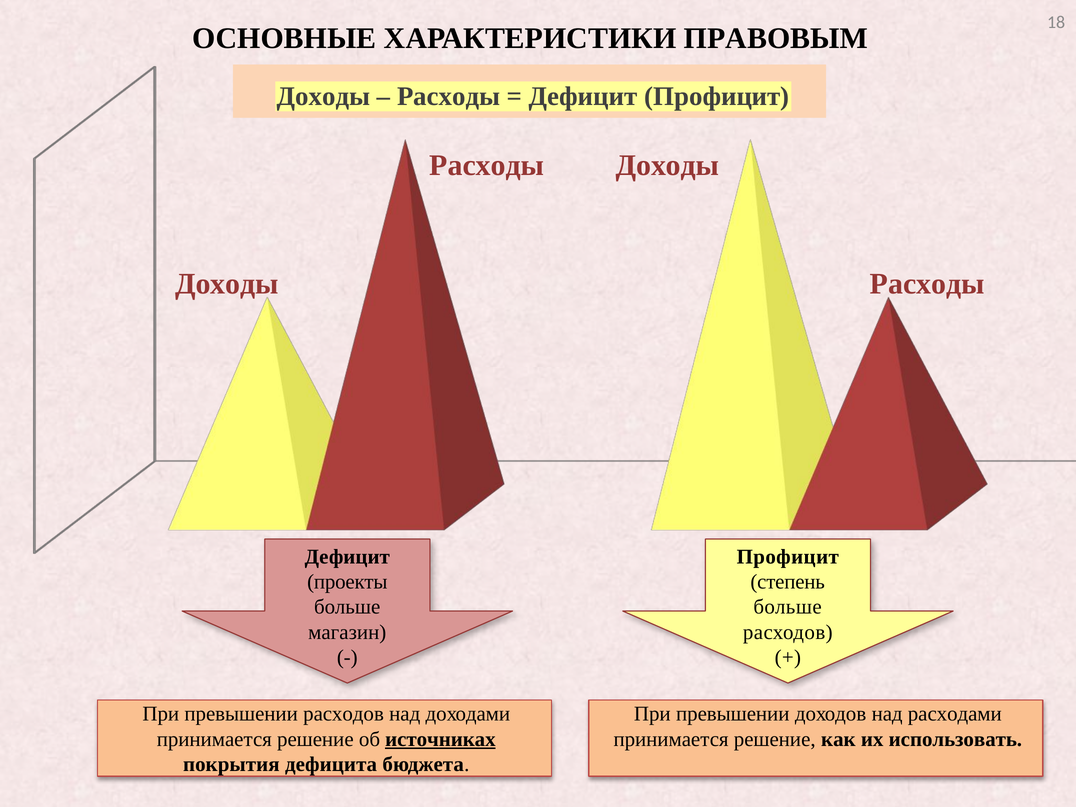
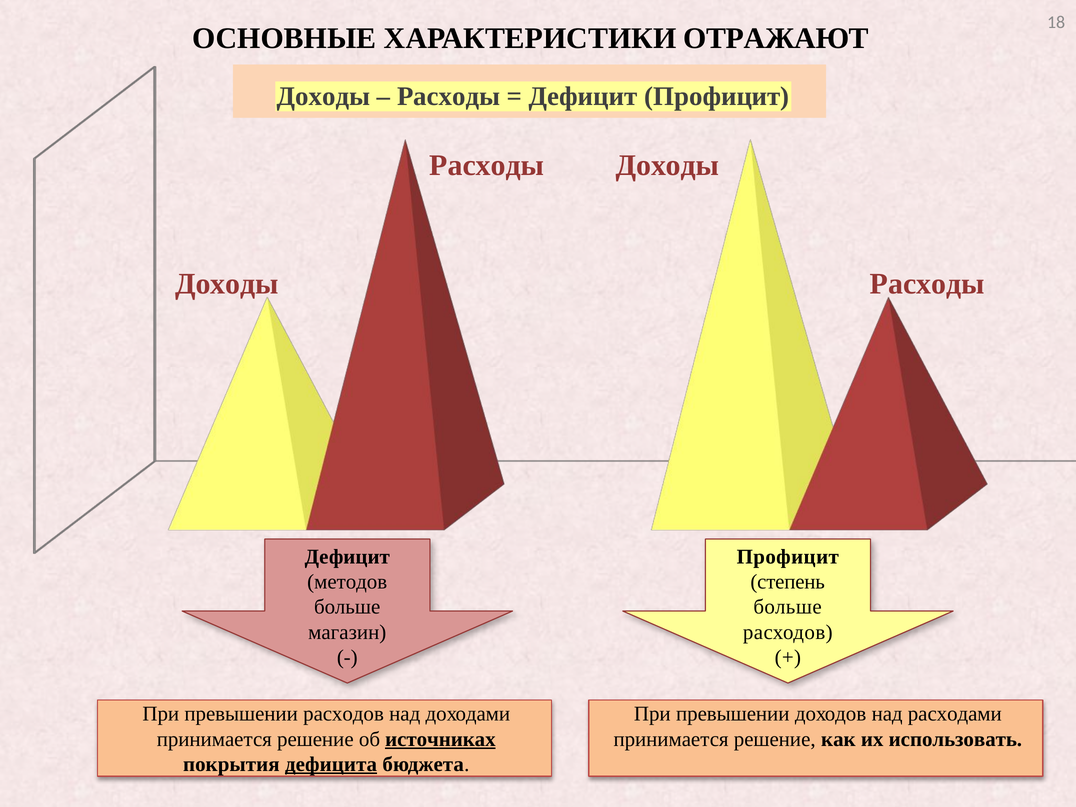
ПРАВОВЫМ: ПРАВОВЫМ -> ОТРАЖАЮТ
проекты: проекты -> методов
дефицита underline: none -> present
